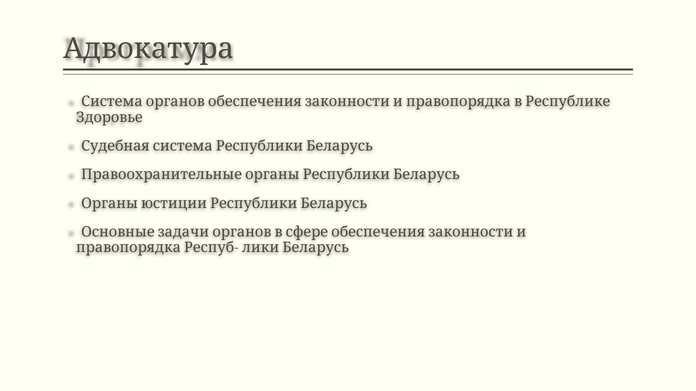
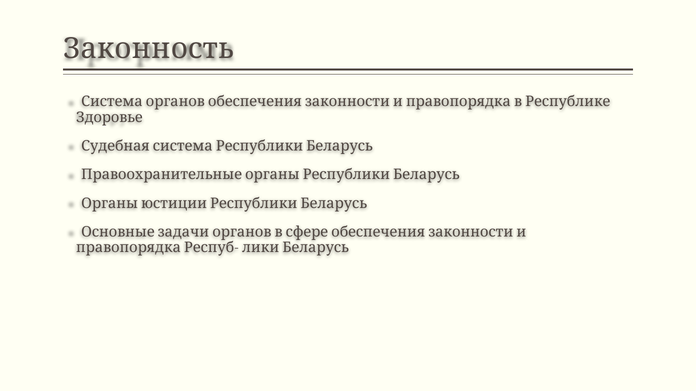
Адвокатура: Адвокатура -> Законность
